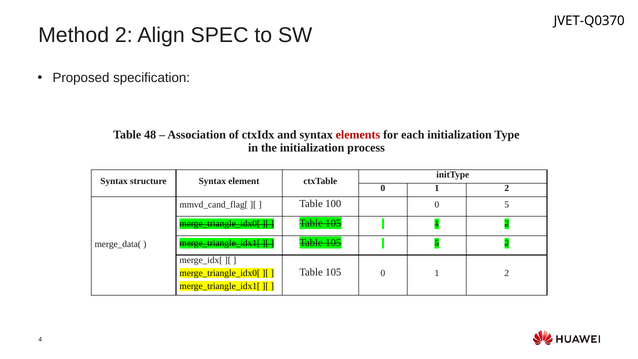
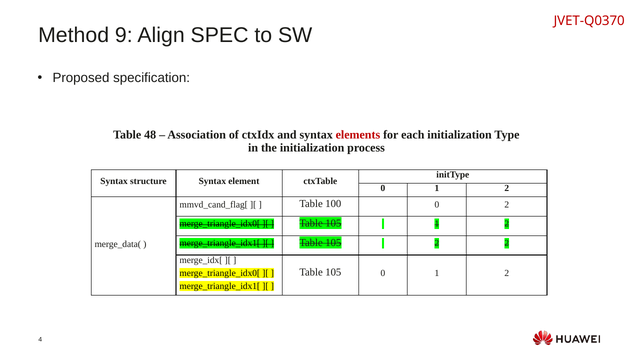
JVET-Q0370 colour: black -> red
Method 2: 2 -> 9
0 5: 5 -> 2
105 5: 5 -> 2
